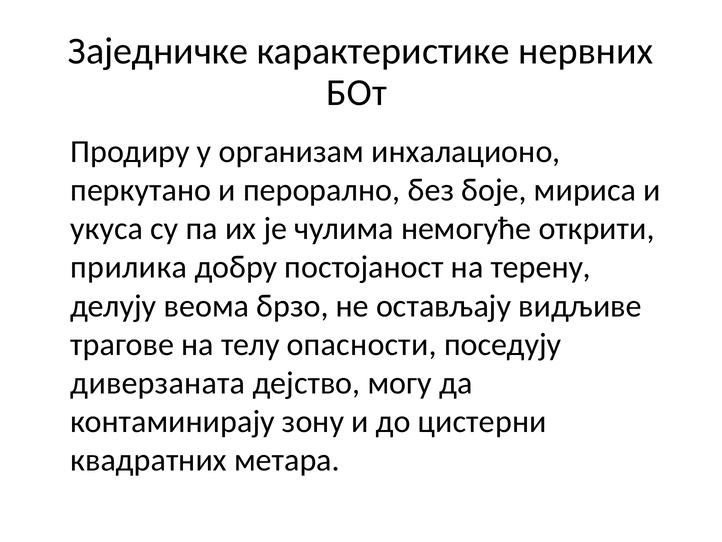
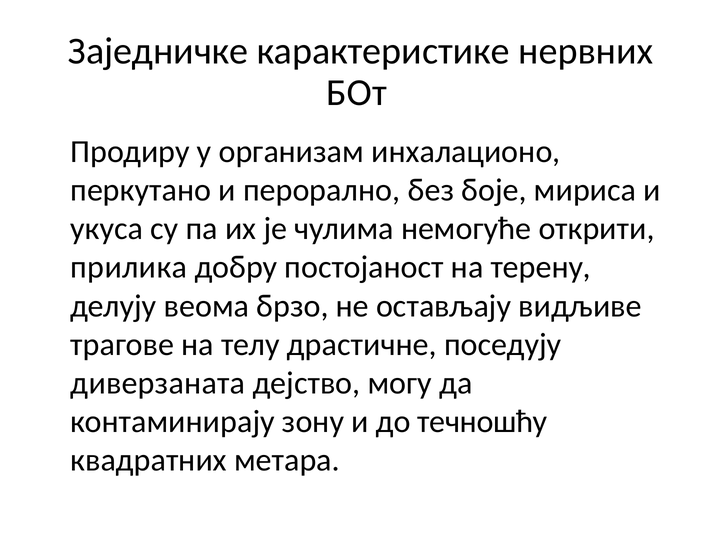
опасности: опасности -> драстичне
цистерни: цистерни -> течношћу
